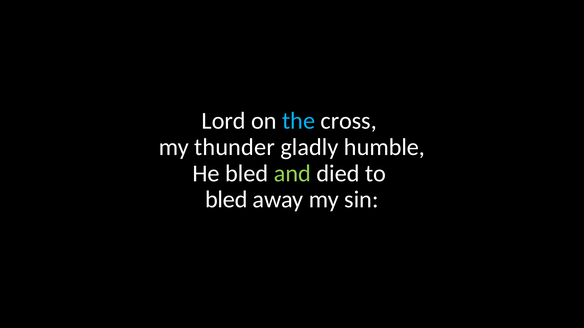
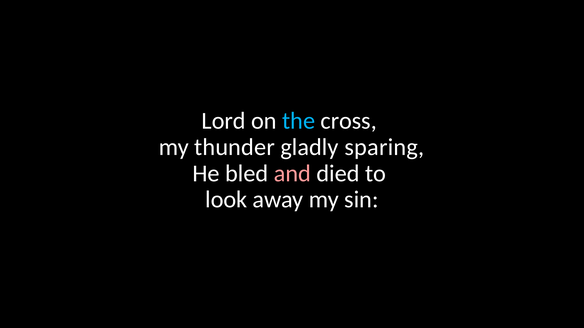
humble: humble -> sparing
and colour: light green -> pink
bled at (226, 200): bled -> look
